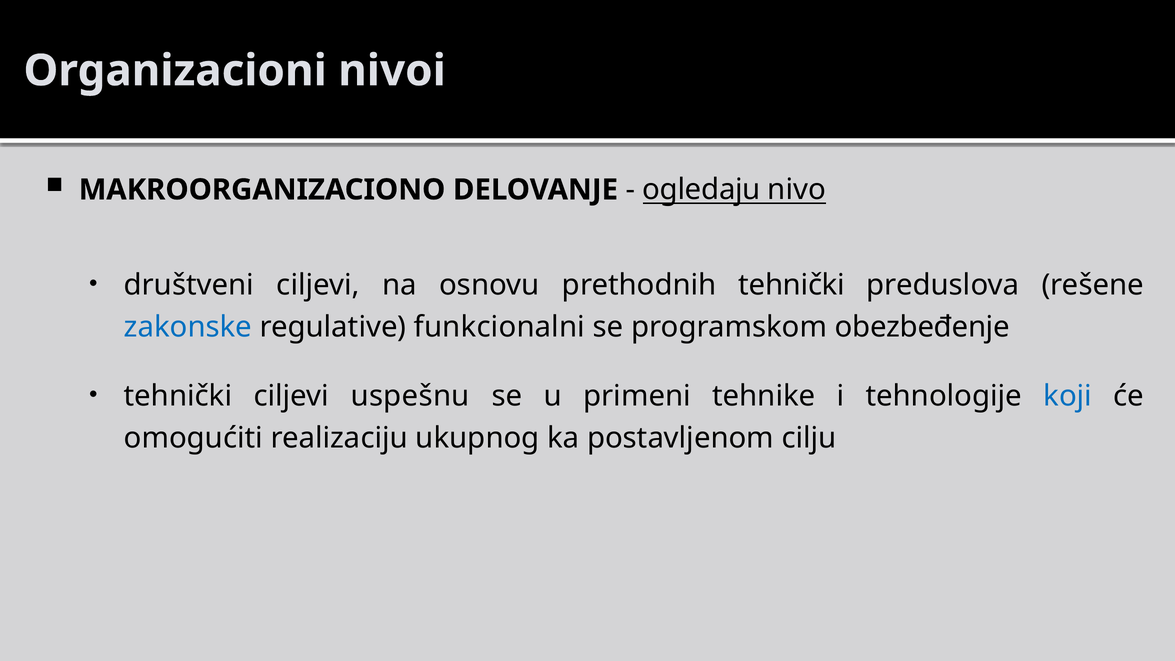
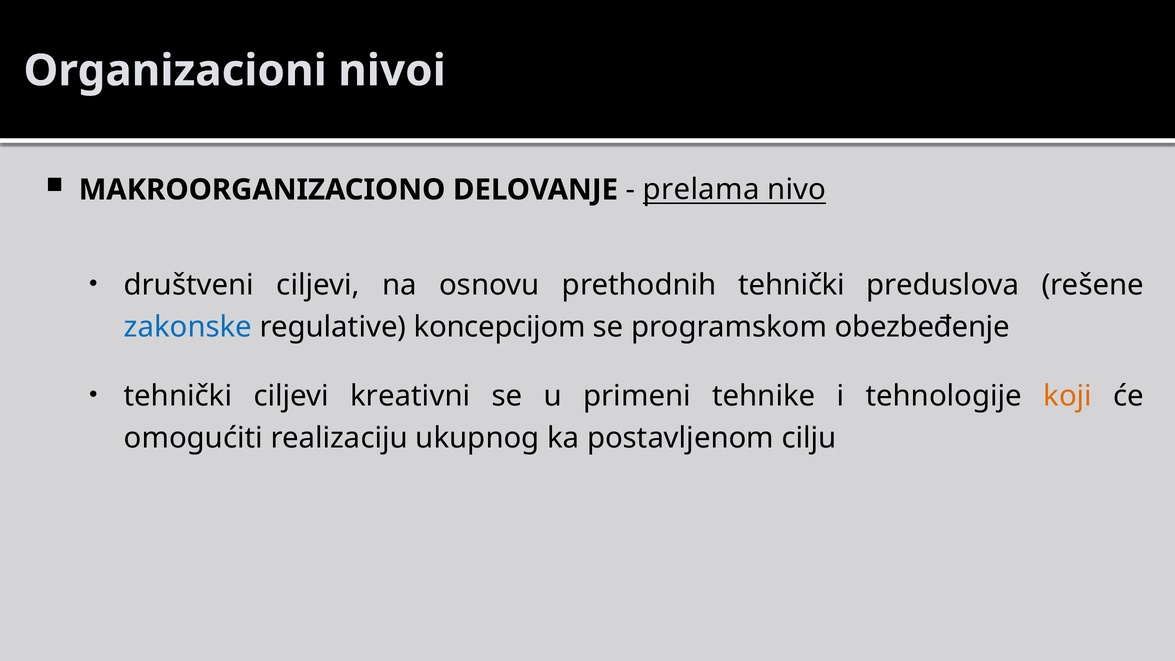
ogledaju: ogledaju -> prelama
funkcionalni: funkcionalni -> koncepcijom
uspešnu: uspešnu -> kreativni
koji colour: blue -> orange
